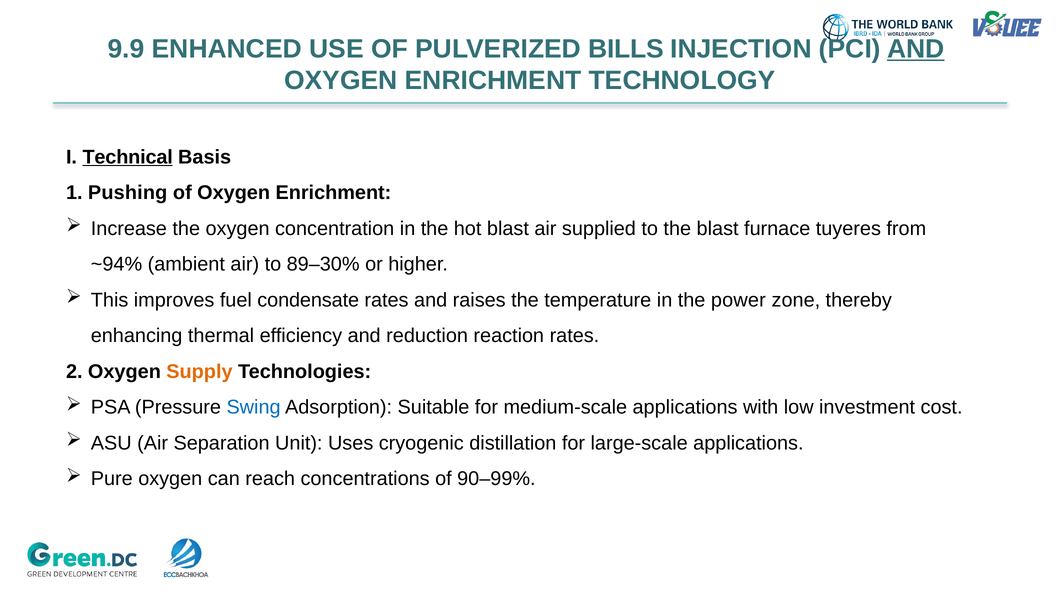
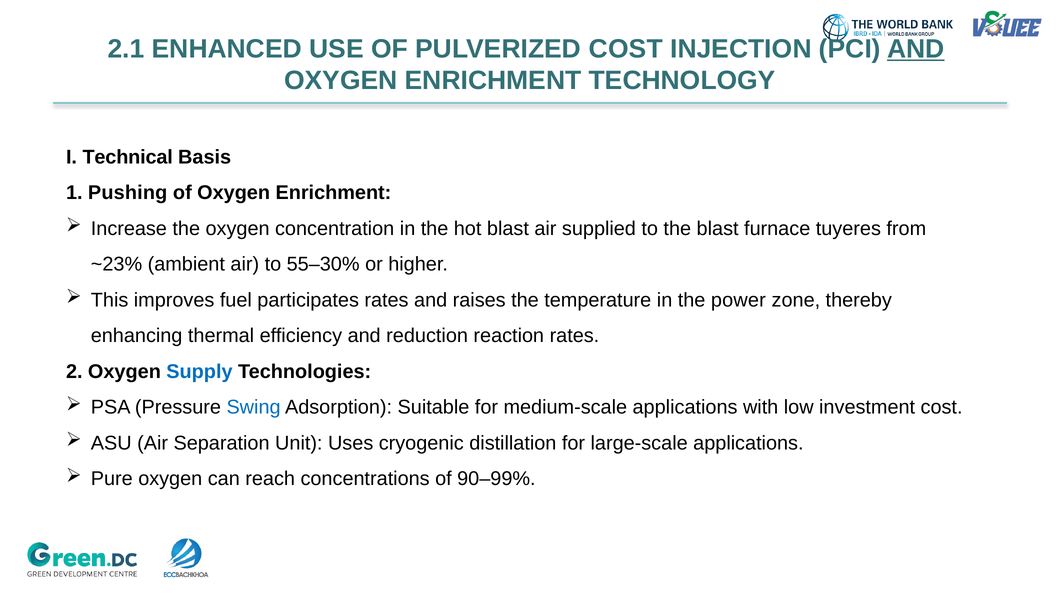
9.9: 9.9 -> 2.1
PULVERIZED BILLS: BILLS -> COST
Technical underline: present -> none
~94%: ~94% -> ~23%
89–30%: 89–30% -> 55–30%
condensate: condensate -> participates
Supply colour: orange -> blue
